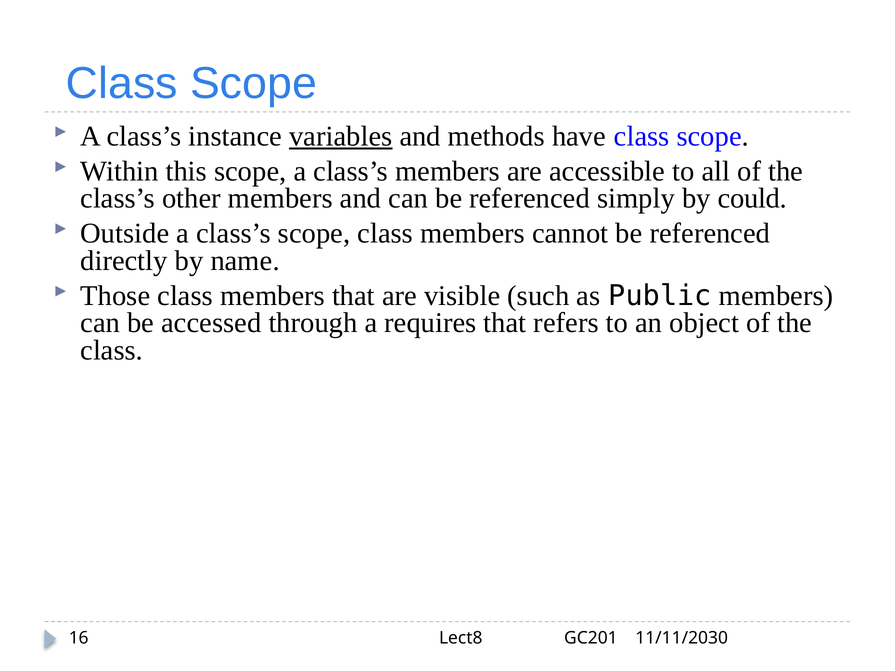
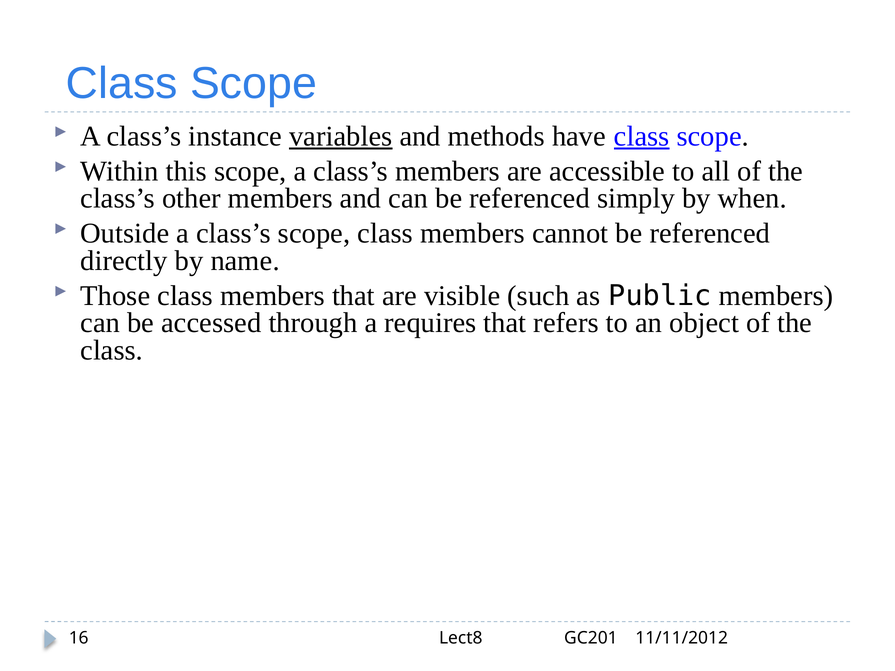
class at (642, 136) underline: none -> present
could: could -> when
11/11/2030: 11/11/2030 -> 11/11/2012
